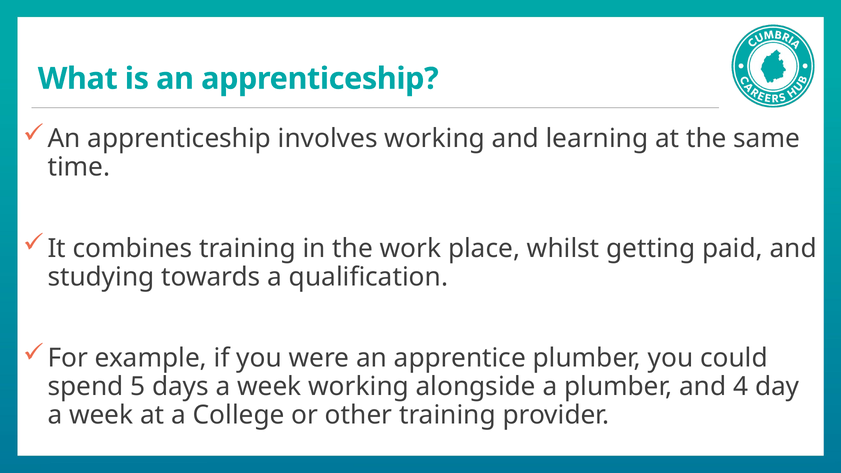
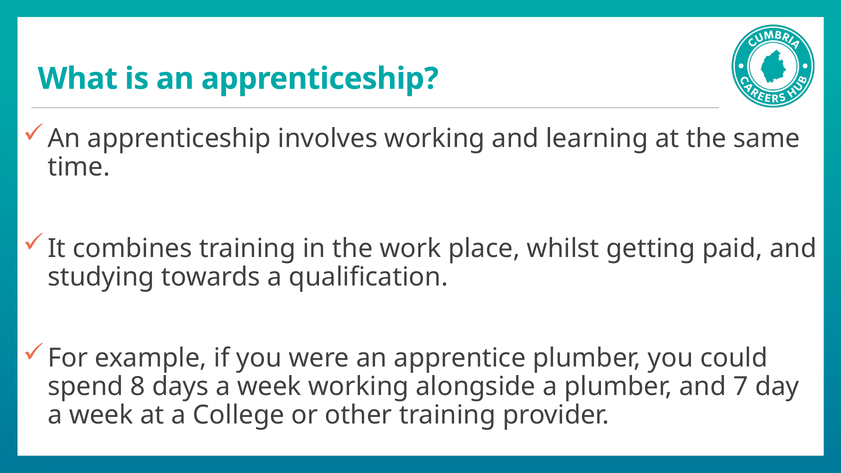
5: 5 -> 8
4: 4 -> 7
